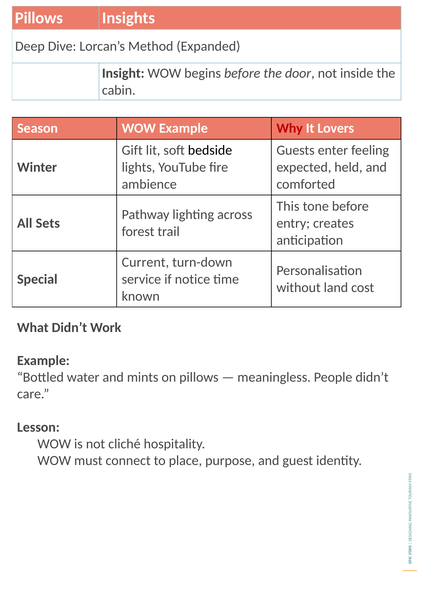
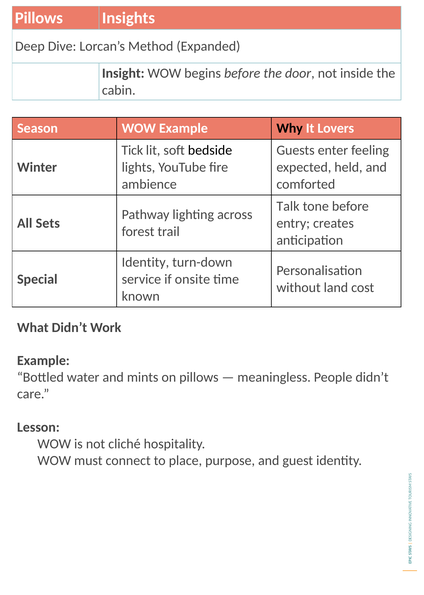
Why colour: red -> black
Gift: Gift -> Tick
This: This -> Talk
Current at (145, 262): Current -> Identity
notice: notice -> onsite
